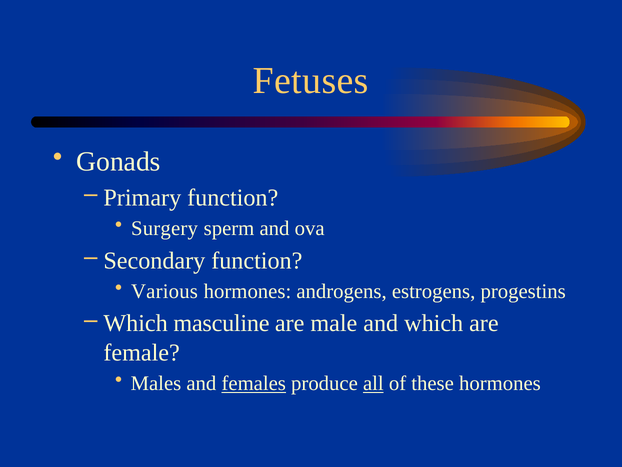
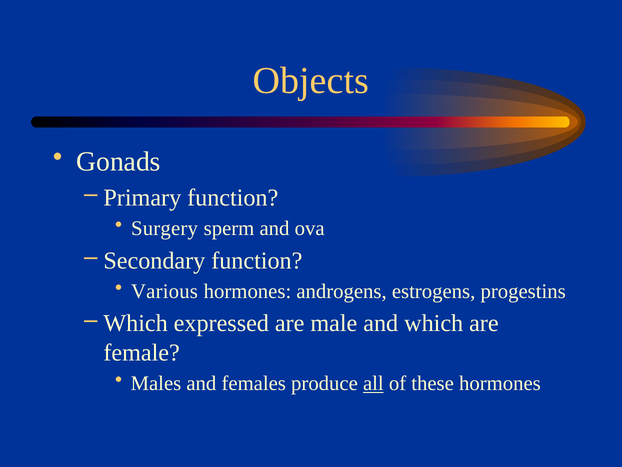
Fetuses: Fetuses -> Objects
masculine: masculine -> expressed
females underline: present -> none
